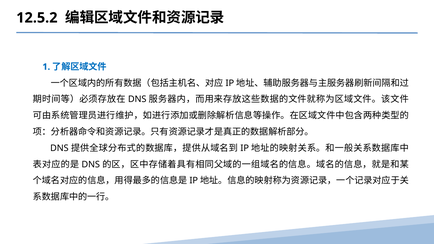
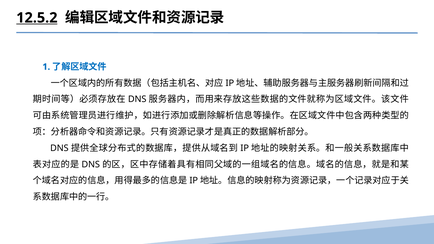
12.5.2 underline: none -> present
